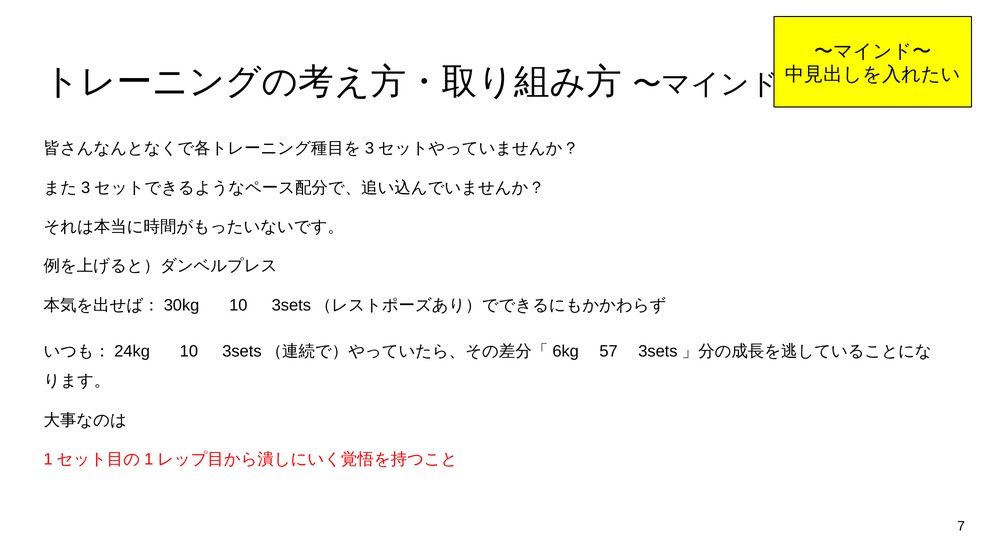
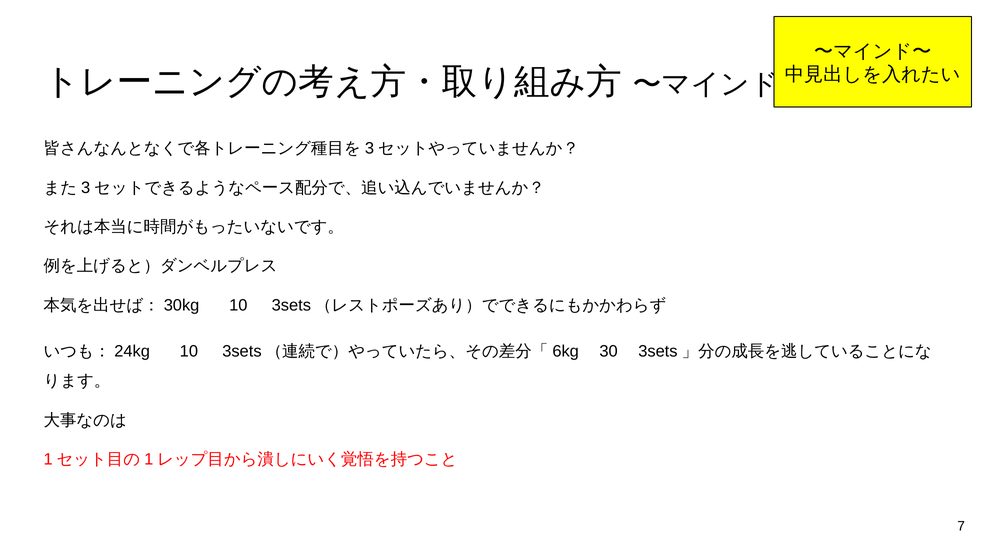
57: 57 -> 30
